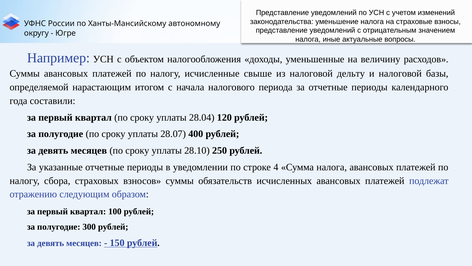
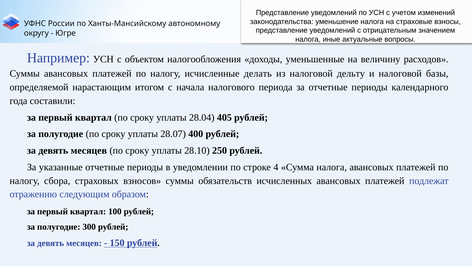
свыше: свыше -> делать
120: 120 -> 405
